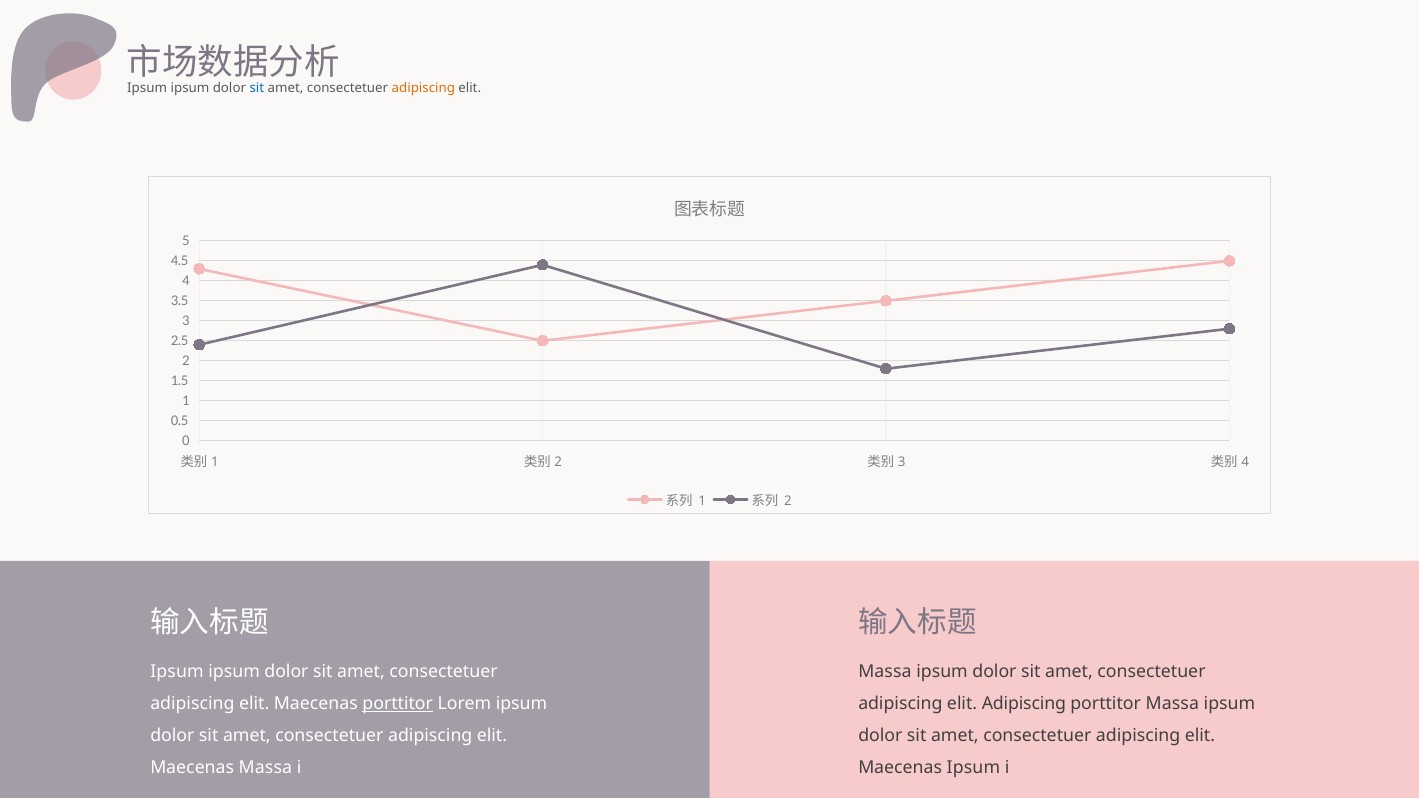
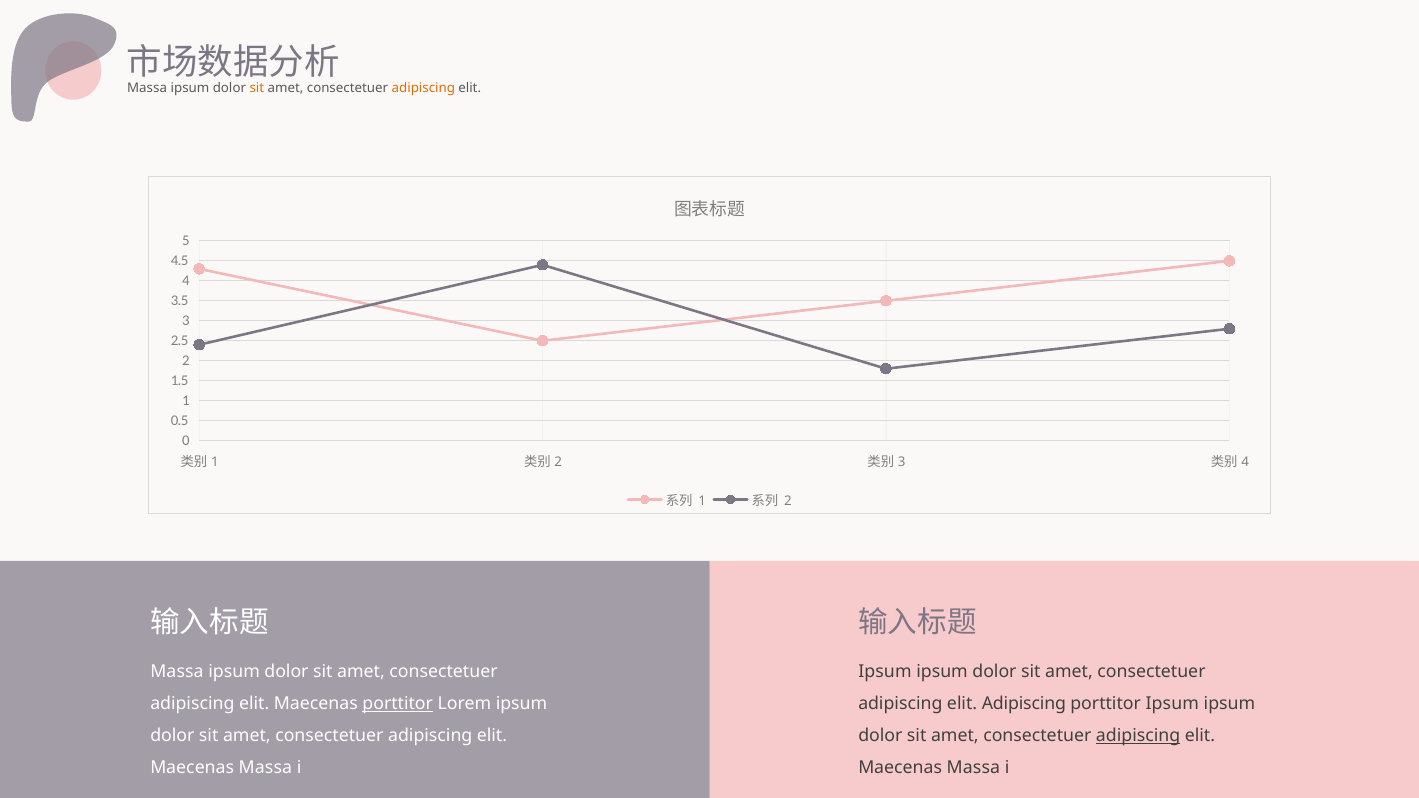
Ipsum at (147, 88): Ipsum -> Massa
sit at (257, 88) colour: blue -> orange
Ipsum at (177, 672): Ipsum -> Massa
Massa at (885, 672): Massa -> Ipsum
porttitor Massa: Massa -> Ipsum
adipiscing at (1138, 736) underline: none -> present
Ipsum at (973, 768): Ipsum -> Massa
